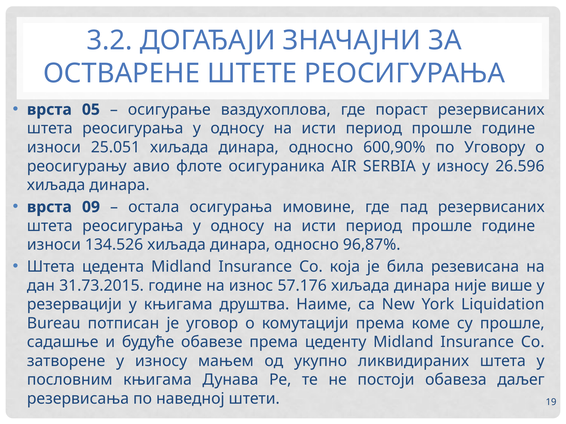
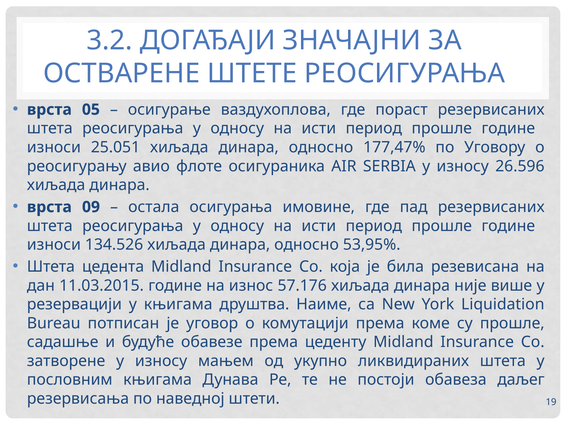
600,90%: 600,90% -> 177,47%
96,87%: 96,87% -> 53,95%
31.73.2015: 31.73.2015 -> 11.03.2015
